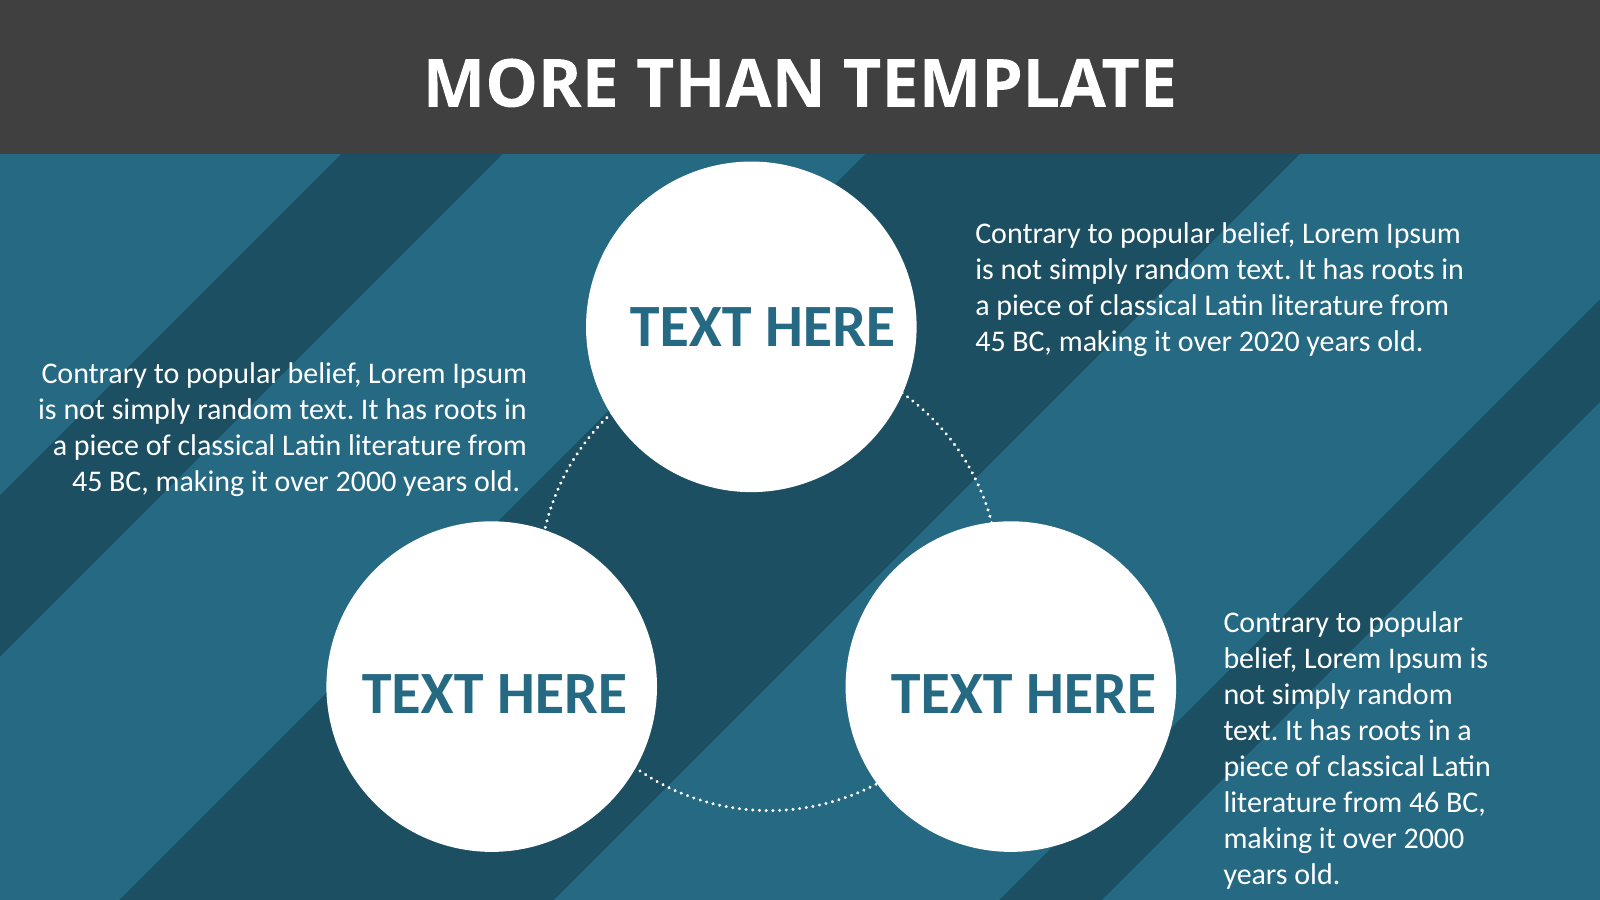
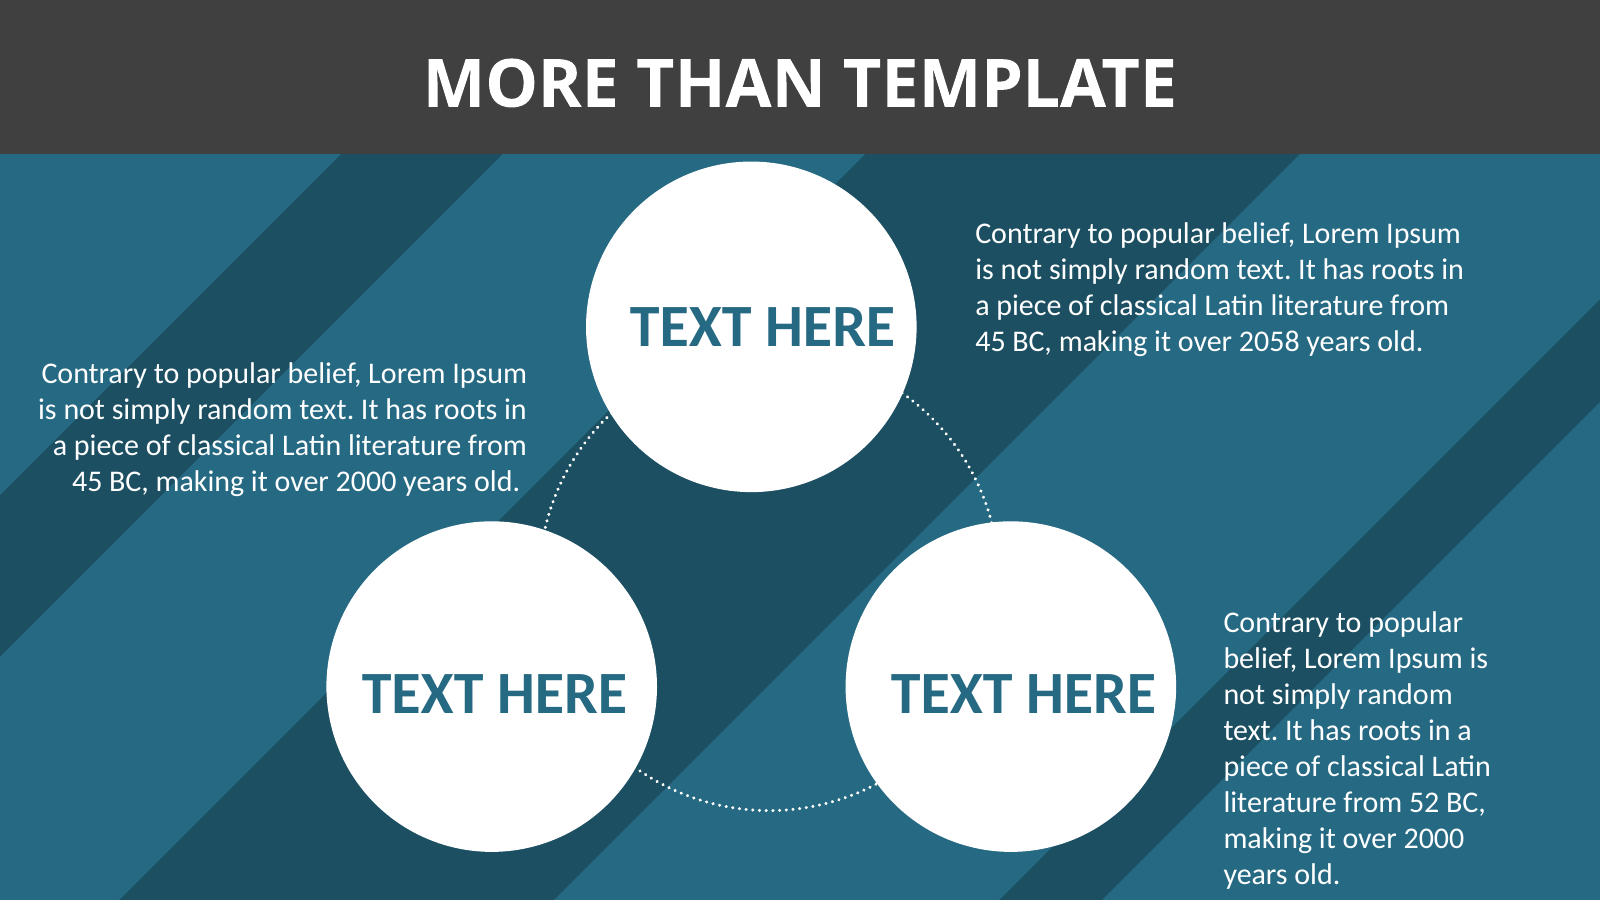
2020: 2020 -> 2058
46: 46 -> 52
